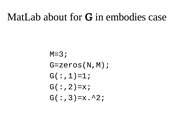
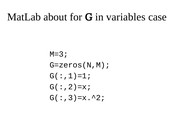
embodies: embodies -> variables
